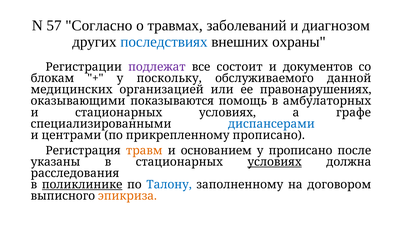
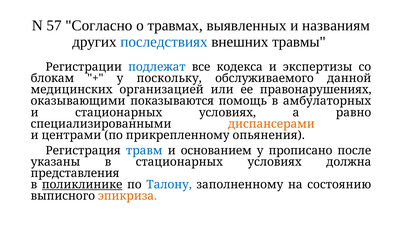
заболеваний: заболеваний -> выявленных
диагнозом: диагнозом -> названиям
охраны: охраны -> травмы
подлежат colour: purple -> blue
состоит: состоит -> кодекса
документов: документов -> экспертизы
графе: графе -> равно
диспансерами colour: blue -> orange
прикрепленному прописано: прописано -> опьянения
травм colour: orange -> blue
условиях at (275, 162) underline: present -> none
расследования: расследования -> представления
договором: договором -> состоянию
